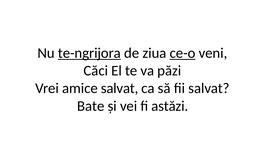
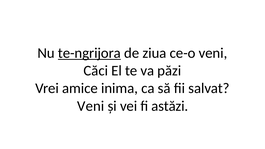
ce-o underline: present -> none
amice salvat: salvat -> inima
Bate at (91, 106): Bate -> Veni
